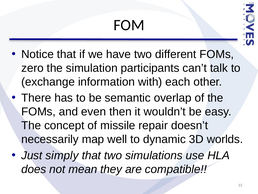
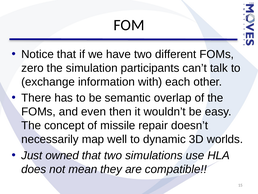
simply: simply -> owned
